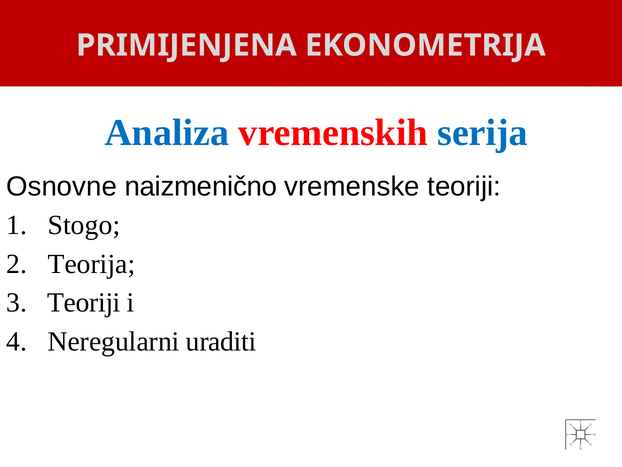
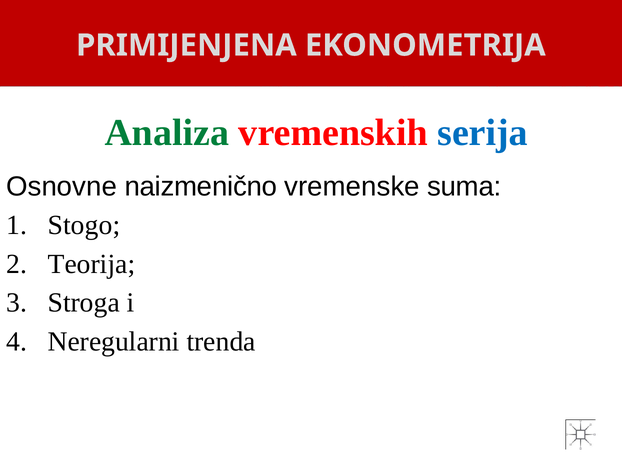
Analiza colour: blue -> green
vremenske teoriji: teoriji -> suma
Teoriji at (84, 302): Teoriji -> Stroga
uraditi: uraditi -> trenda
